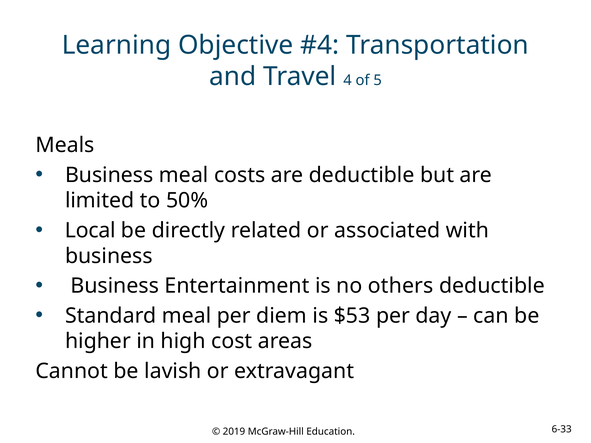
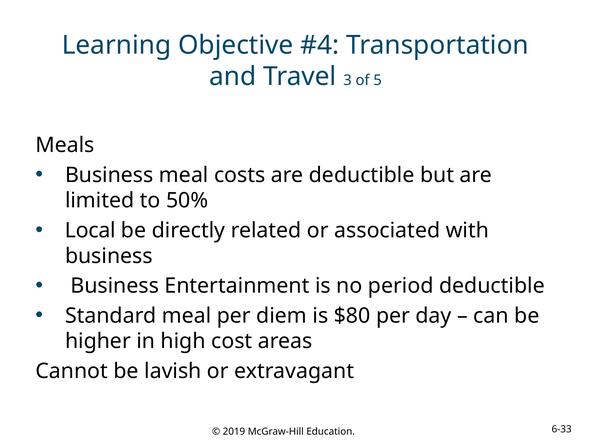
4: 4 -> 3
others: others -> period
$53: $53 -> $80
